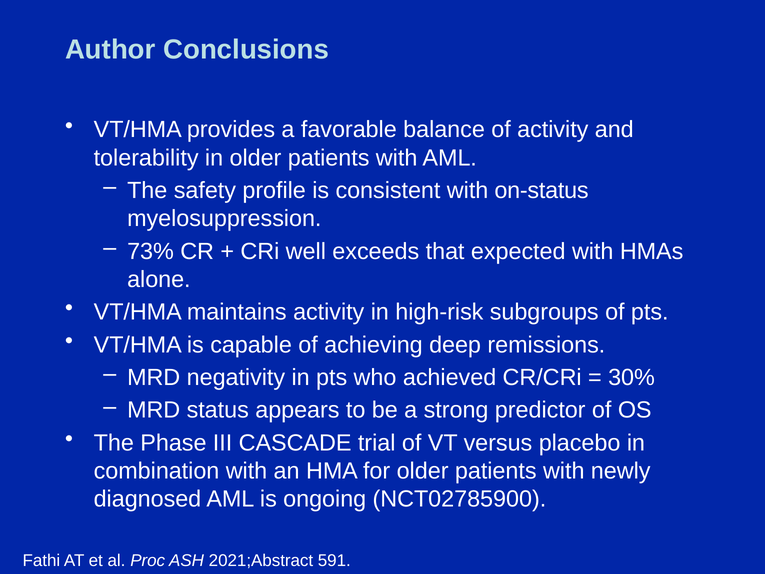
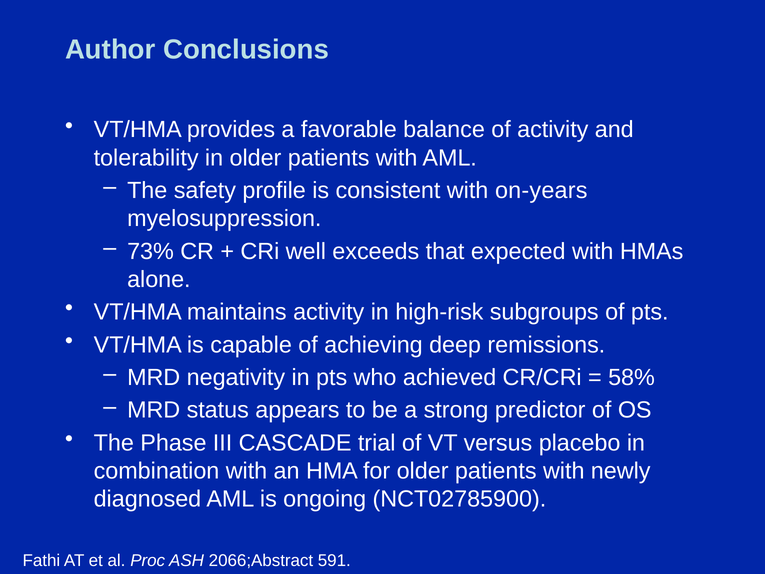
on-status: on-status -> on-years
30%: 30% -> 58%
2021;Abstract: 2021;Abstract -> 2066;Abstract
